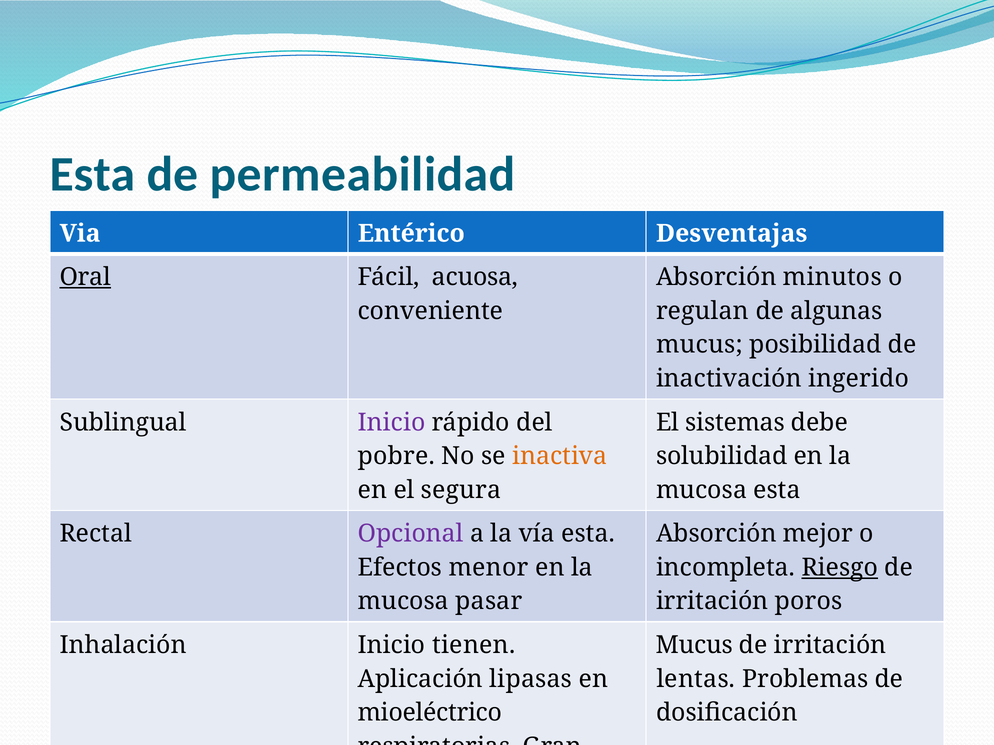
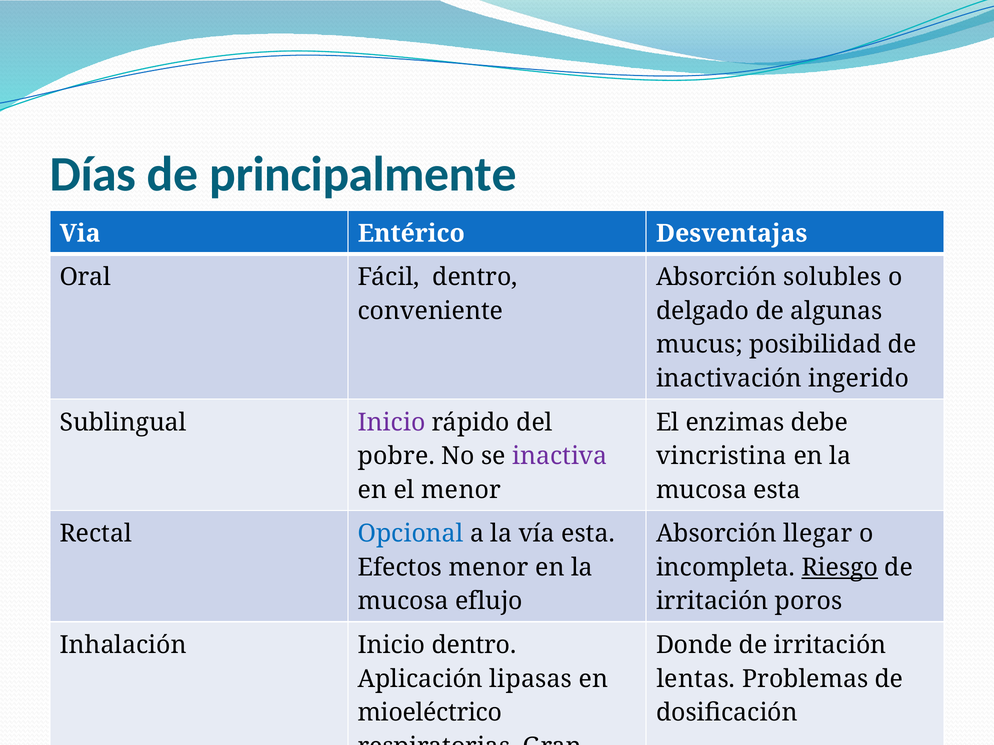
Esta at (93, 174): Esta -> Días
permeabilidad: permeabilidad -> principalmente
Oral underline: present -> none
Fácil acuosa: acuosa -> dentro
minutos: minutos -> solubles
regulan: regulan -> delgado
sistemas: sistemas -> enzimas
inactiva colour: orange -> purple
solubilidad: solubilidad -> vincristina
el segura: segura -> menor
Opcional colour: purple -> blue
mejor: mejor -> llegar
pasar: pasar -> eflujo
Inicio tienen: tienen -> dentro
Mucus at (694, 645): Mucus -> Donde
